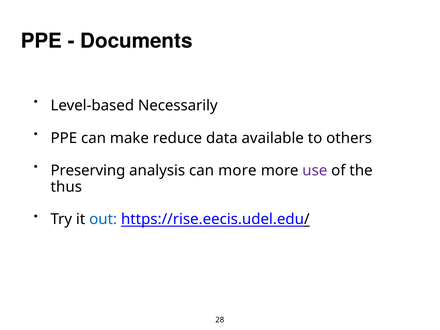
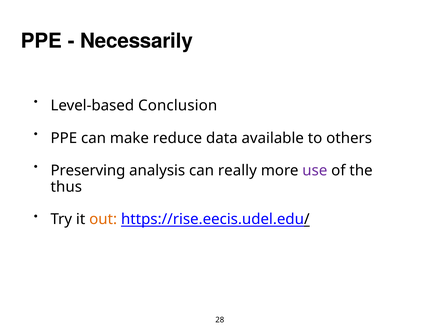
Documents: Documents -> Necessarily
Necessarily: Necessarily -> Conclusion
can more: more -> really
out colour: blue -> orange
